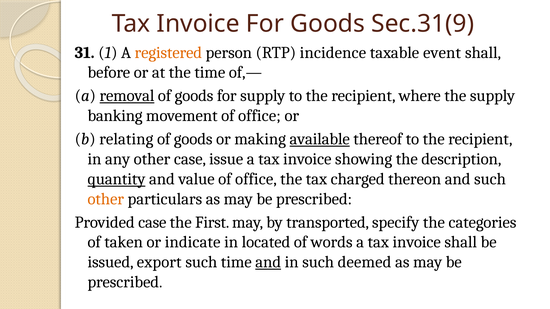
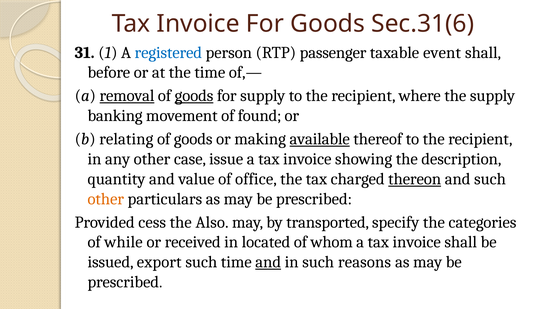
Sec.31(9: Sec.31(9 -> Sec.31(6
registered colour: orange -> blue
incidence: incidence -> passenger
goods at (194, 96) underline: none -> present
movement of office: office -> found
quantity underline: present -> none
thereon underline: none -> present
Provided case: case -> cess
First: First -> Also
taken: taken -> while
indicate: indicate -> received
words: words -> whom
deemed: deemed -> reasons
